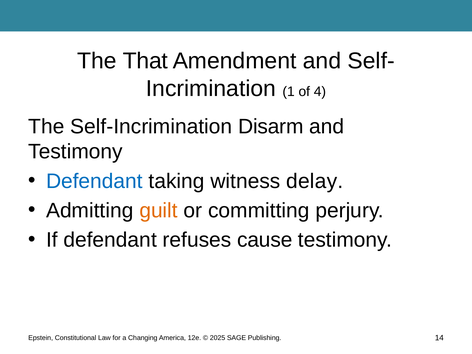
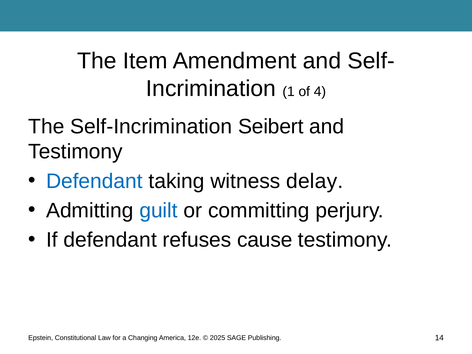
That: That -> Item
Disarm: Disarm -> Seibert
guilt colour: orange -> blue
